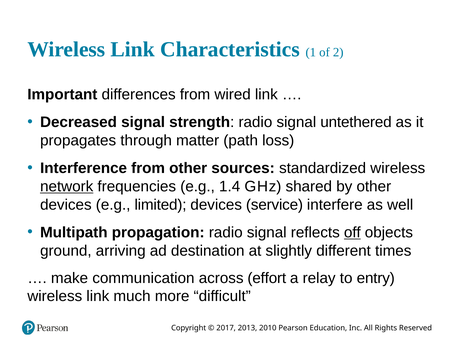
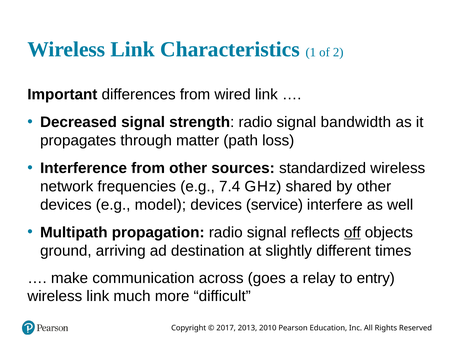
untethered: untethered -> bandwidth
network underline: present -> none
1.4: 1.4 -> 7.4
limited: limited -> model
effort: effort -> goes
